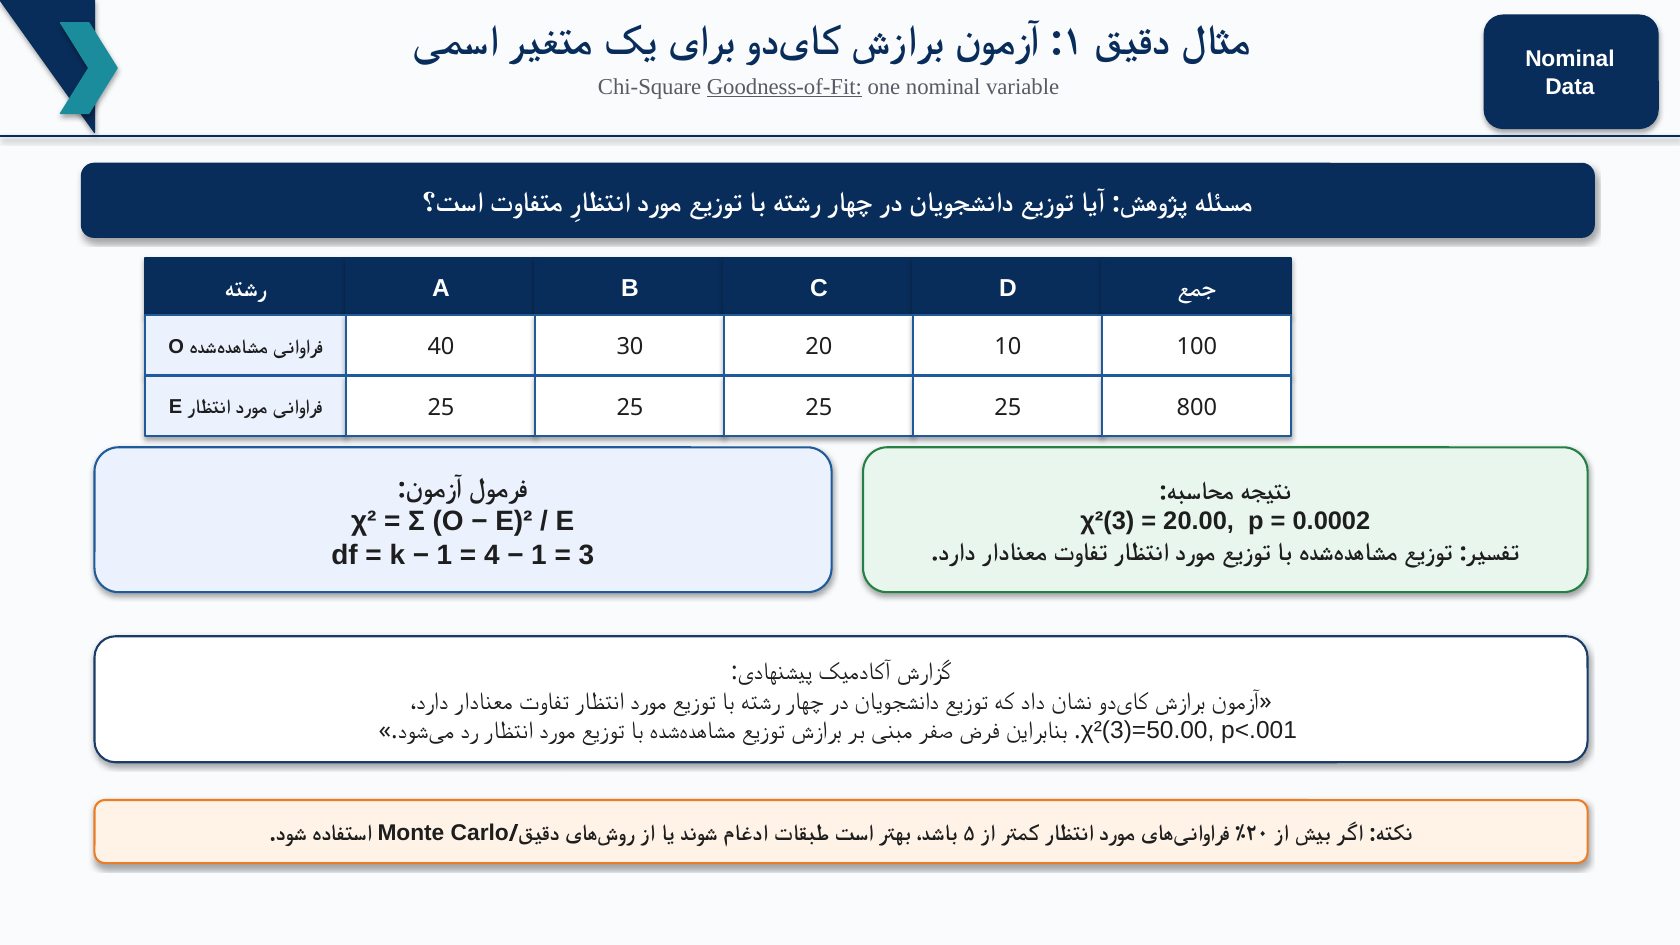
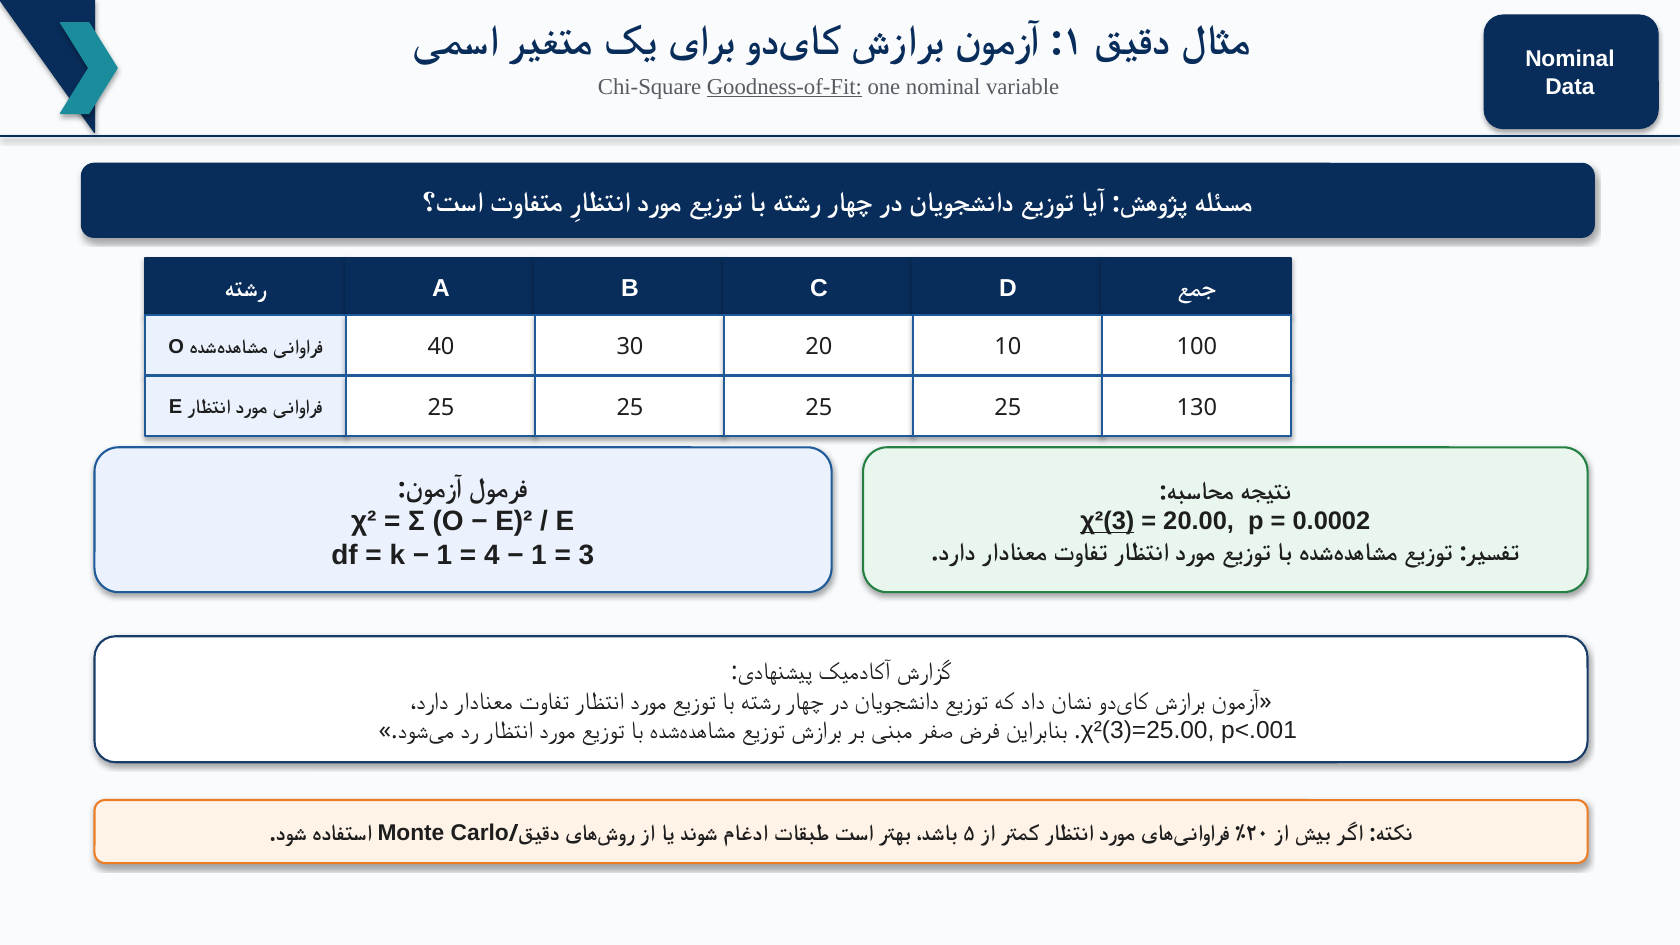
800: 800 -> 130
χ²(3 underline: none -> present
χ²(3)=50.00: χ²(3)=50.00 -> χ²(3)=25.00
